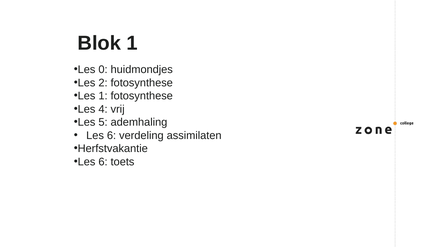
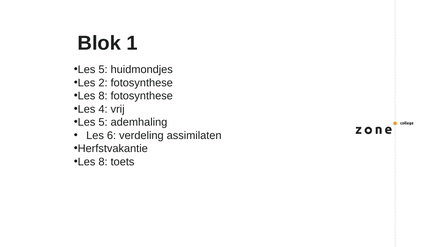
0 at (103, 70): 0 -> 5
1 at (103, 96): 1 -> 8
6 at (103, 162): 6 -> 8
